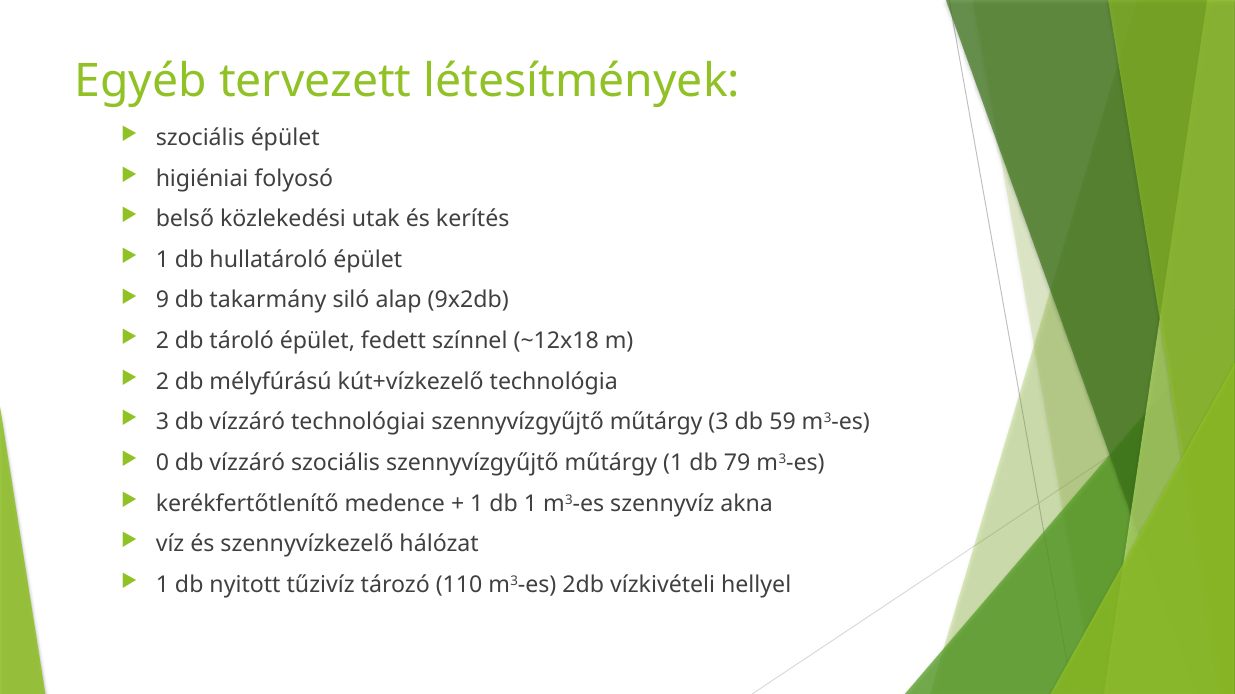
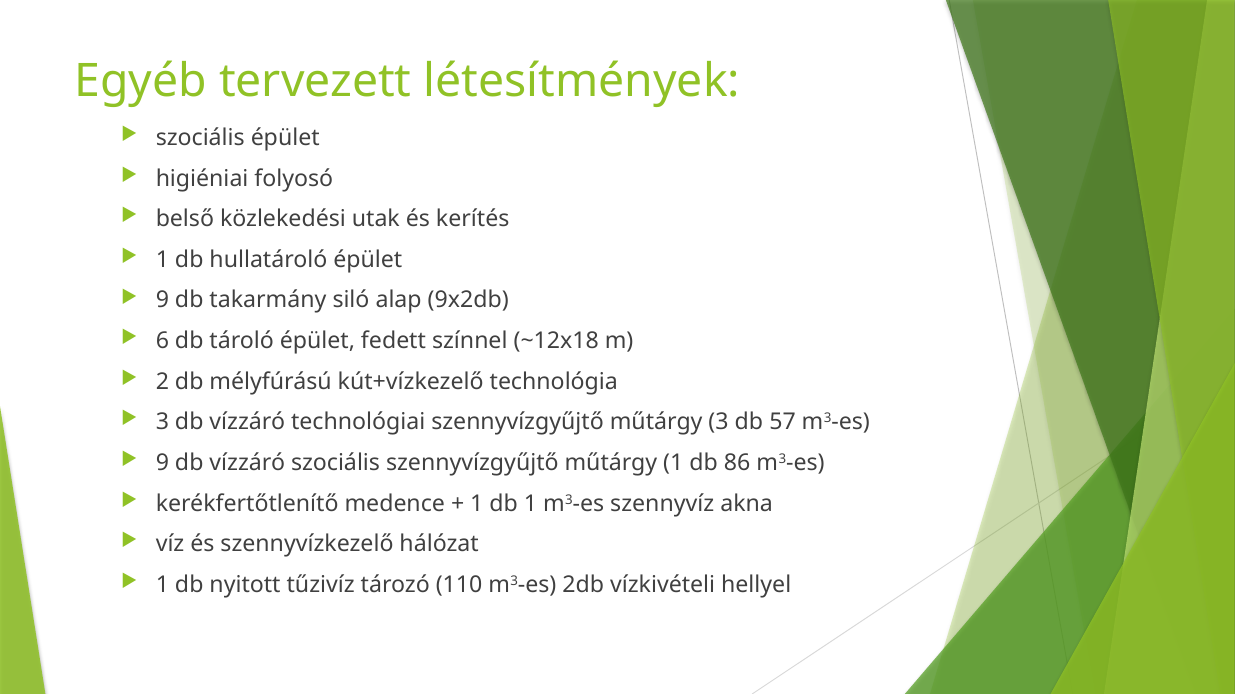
2 at (162, 341): 2 -> 6
59: 59 -> 57
0 at (162, 463): 0 -> 9
79: 79 -> 86
